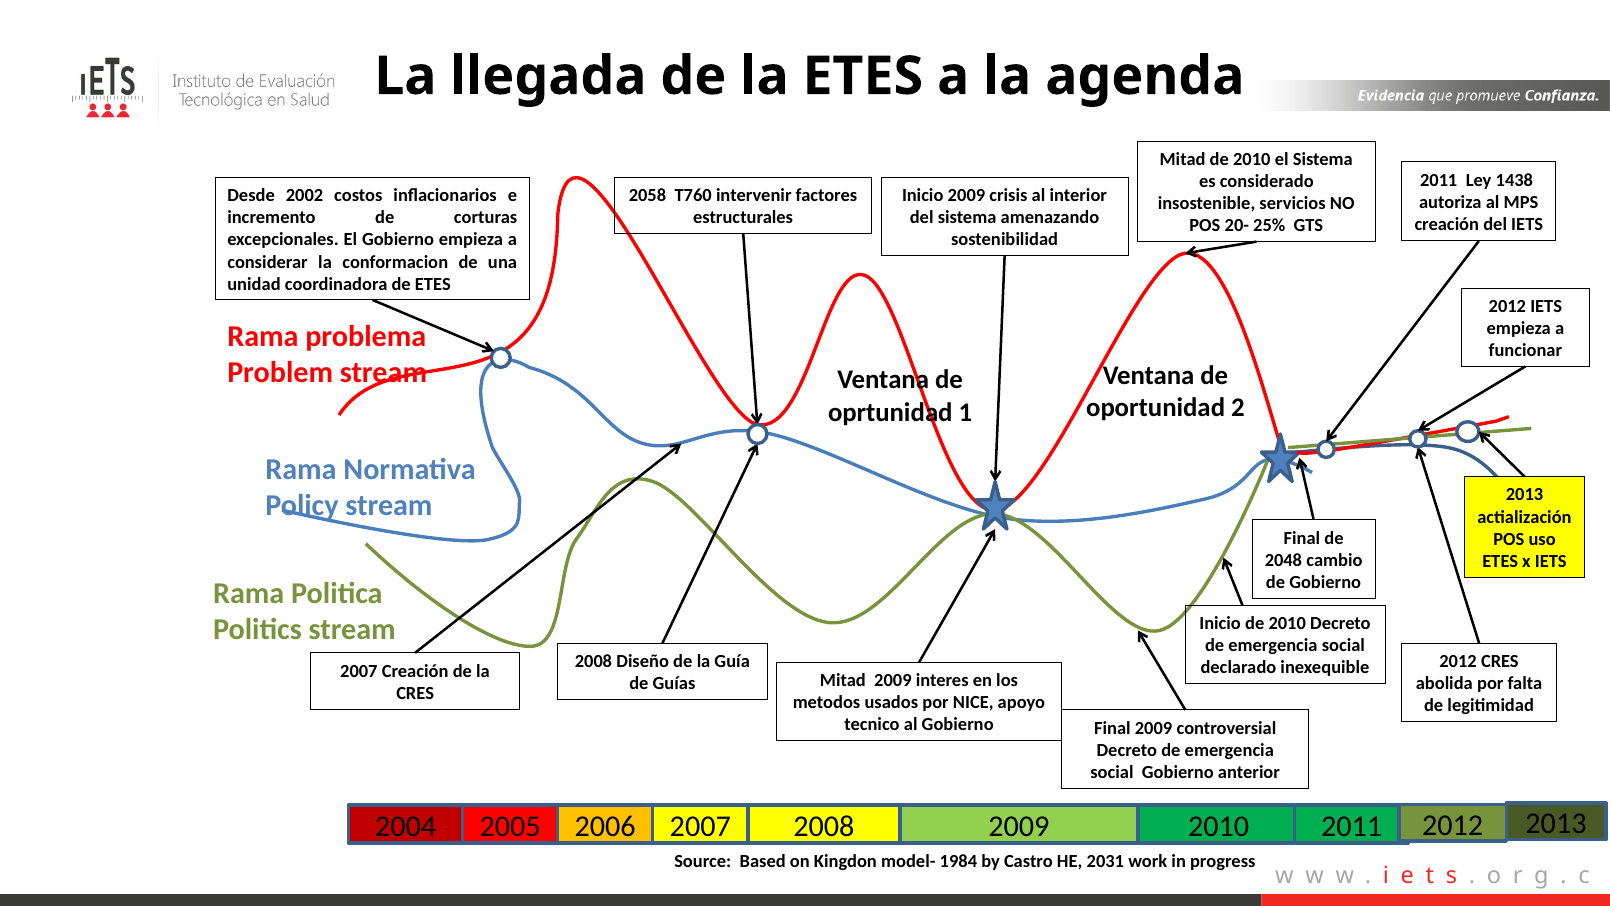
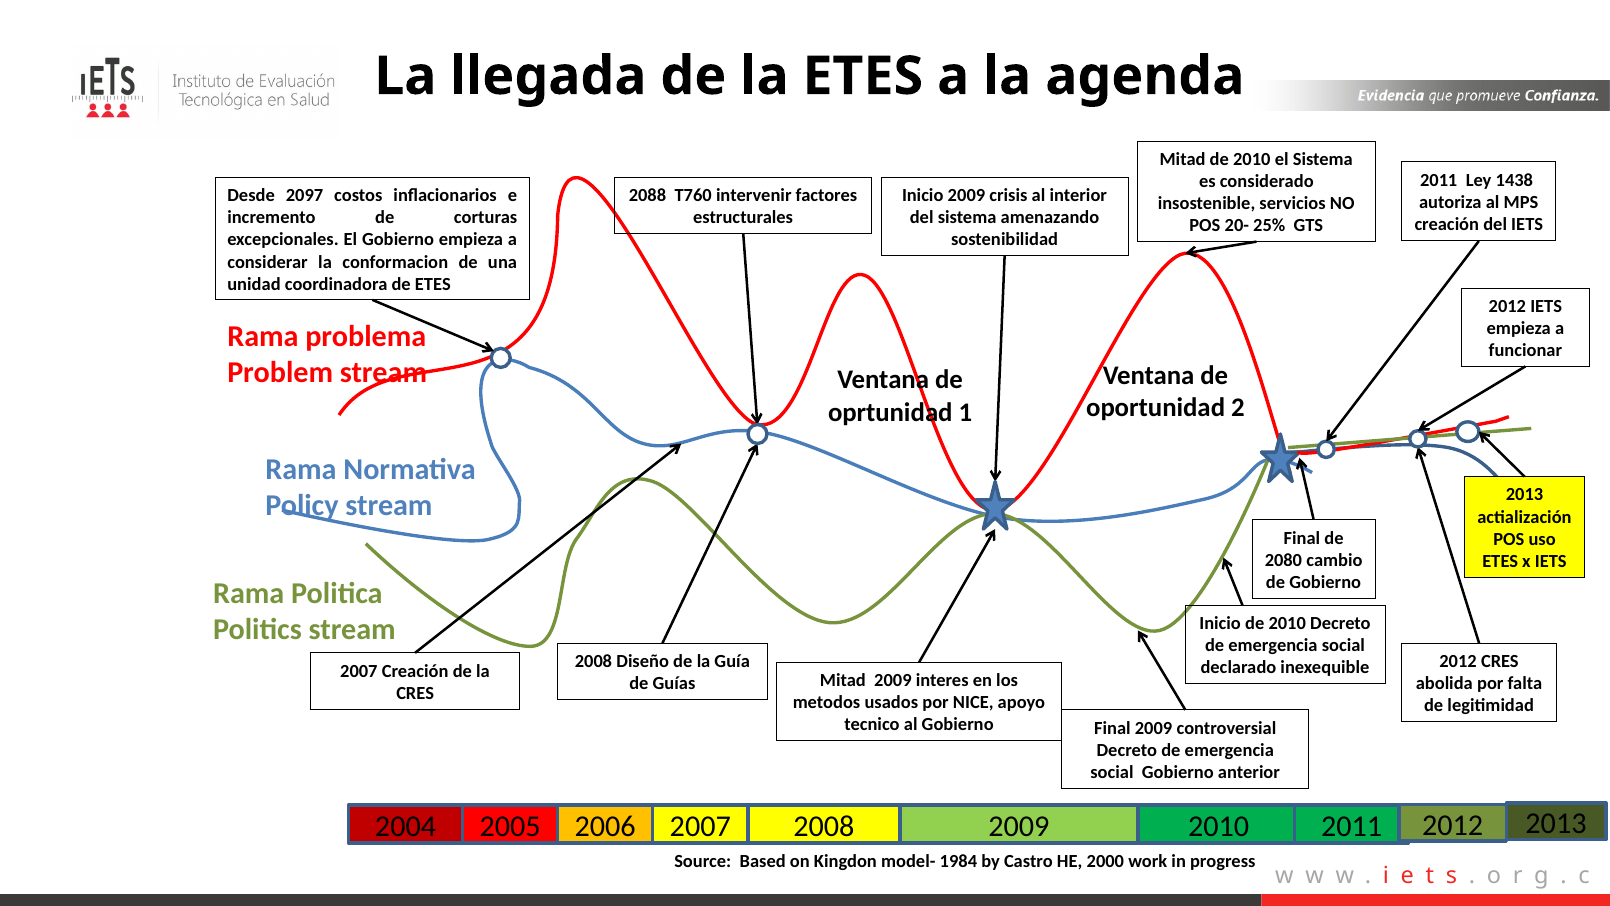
2002: 2002 -> 2097
2058: 2058 -> 2088
2048: 2048 -> 2080
2031: 2031 -> 2000
